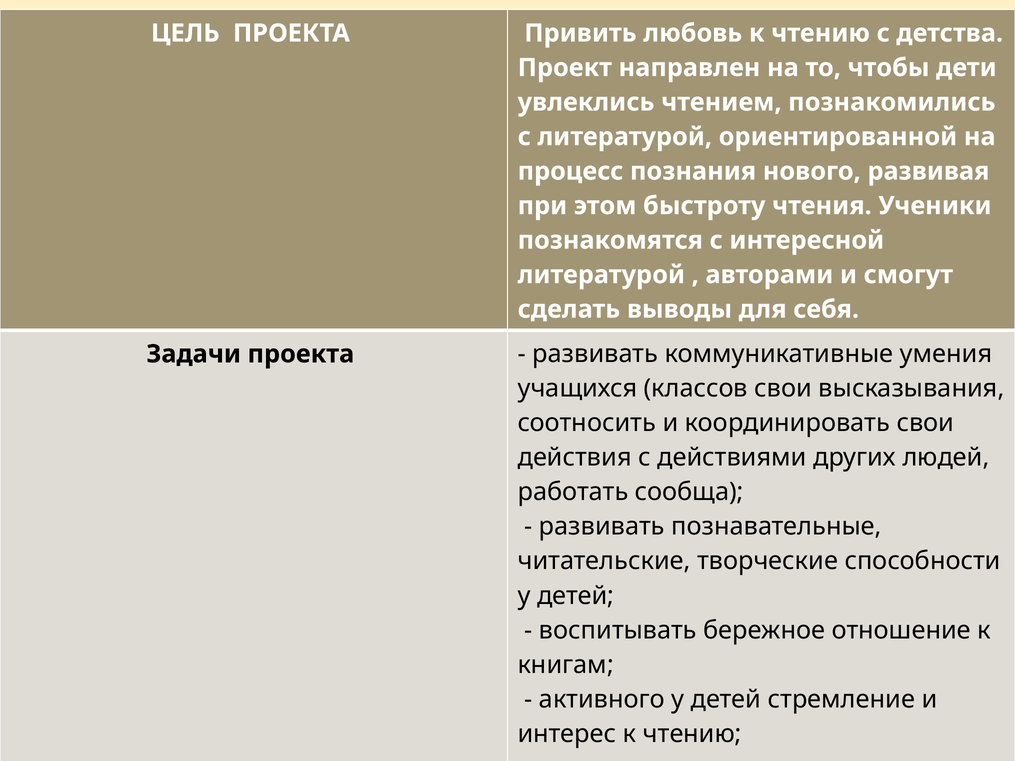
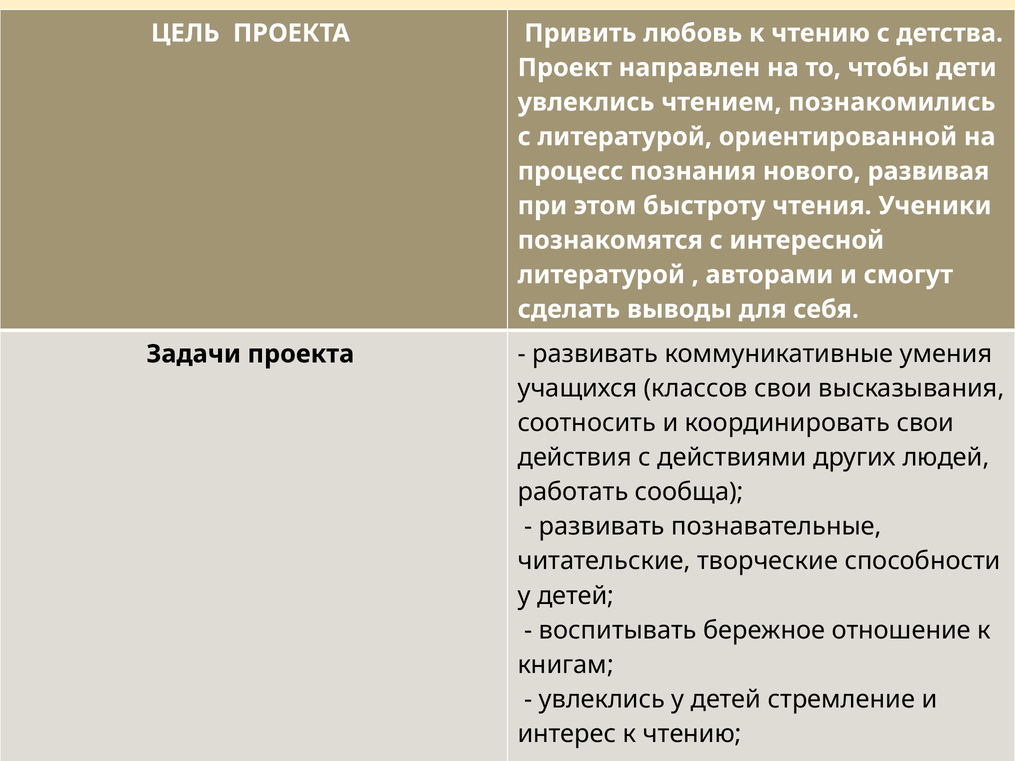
активного at (602, 699): активного -> увлеклись
